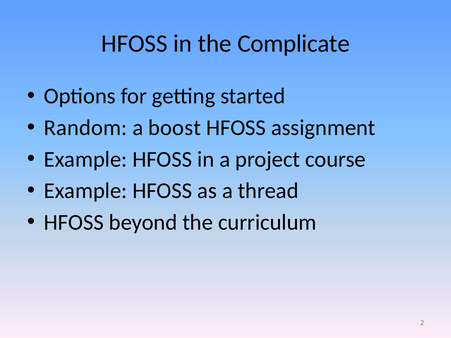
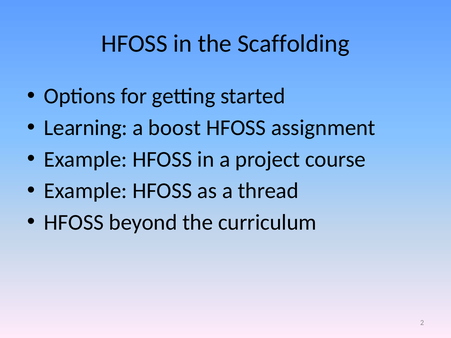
Complicate: Complicate -> Scaffolding
Random: Random -> Learning
